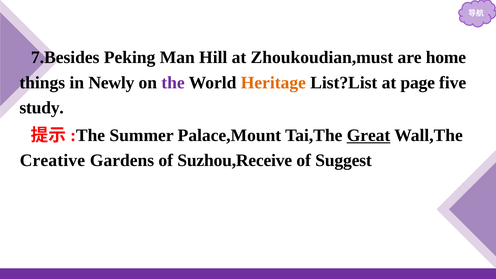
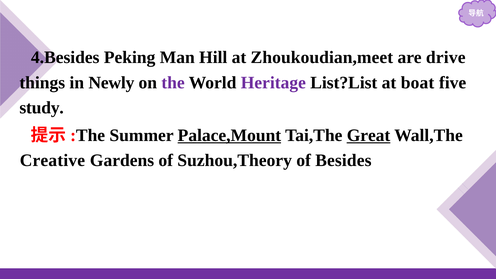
7.Besides: 7.Besides -> 4.Besides
Zhoukoudian,must: Zhoukoudian,must -> Zhoukoudian,meet
home: home -> drive
Heritage colour: orange -> purple
page: page -> boat
Palace,Mount underline: none -> present
Suzhou,Receive: Suzhou,Receive -> Suzhou,Theory
Suggest: Suggest -> Besides
